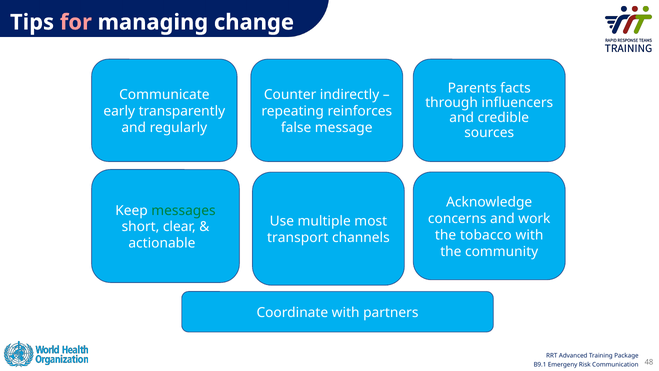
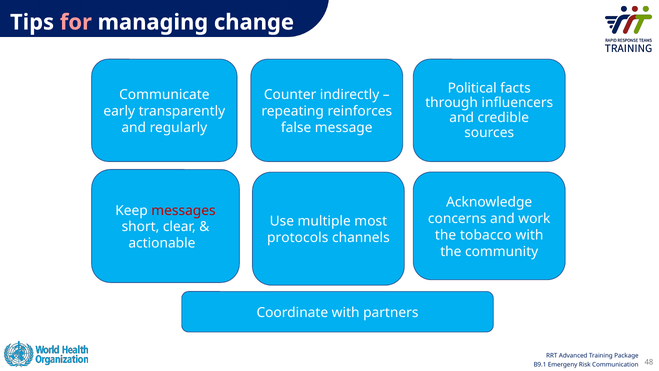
Parents: Parents -> Political
messages colour: green -> red
transport: transport -> protocols
